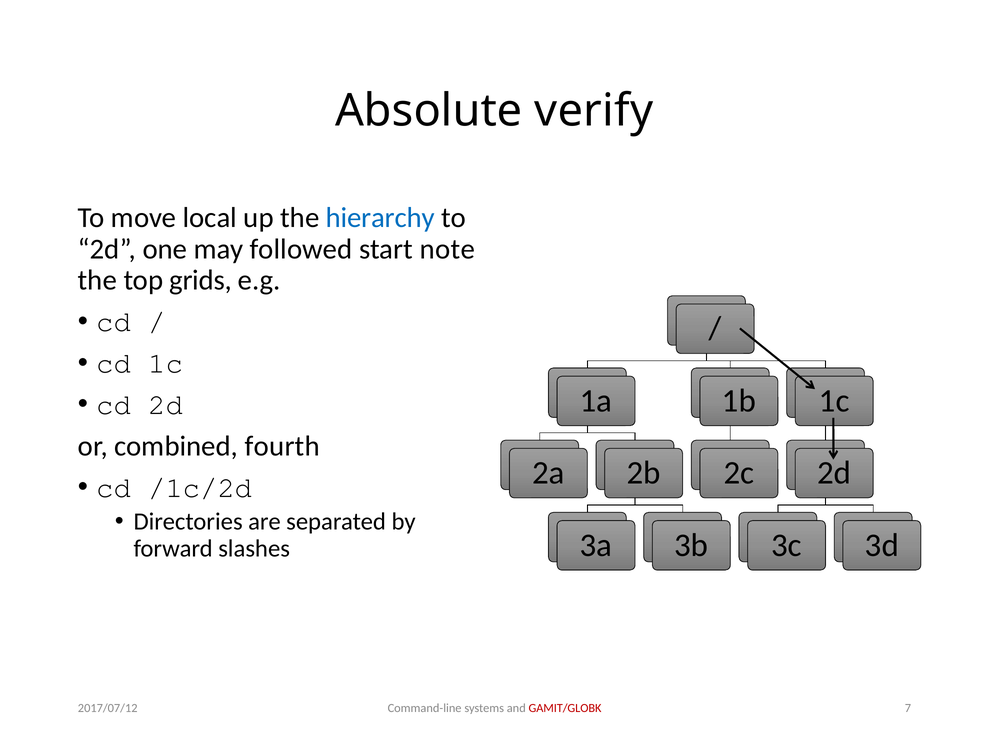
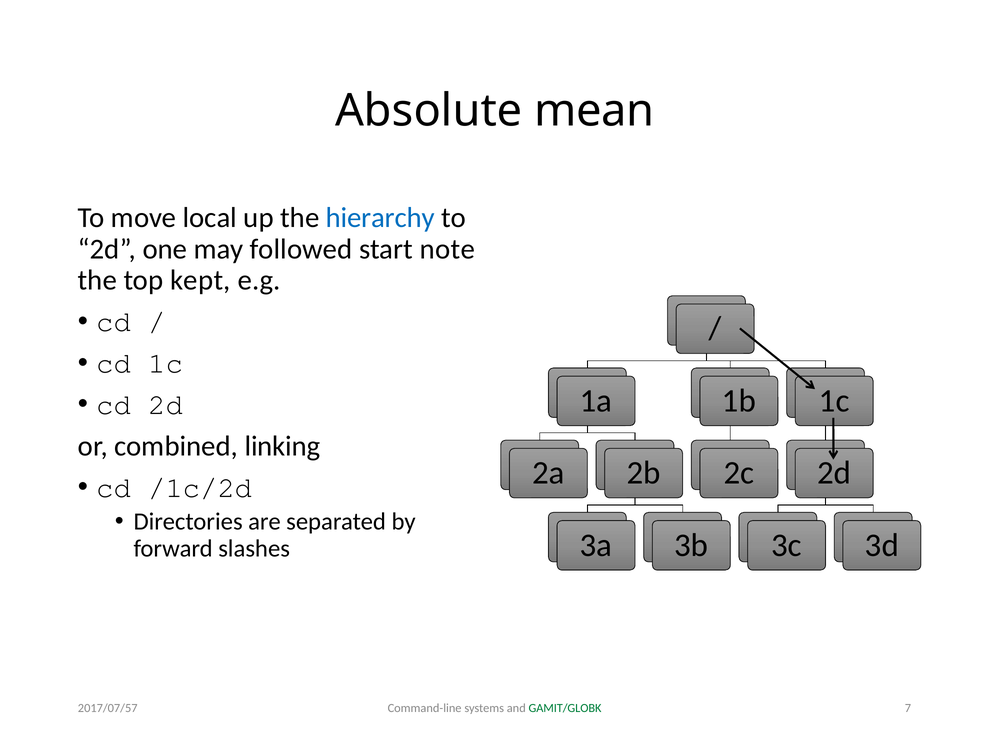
verify: verify -> mean
grids: grids -> kept
fourth: fourth -> linking
GAMIT/GLOBK colour: red -> green
2017/07/12: 2017/07/12 -> 2017/07/57
